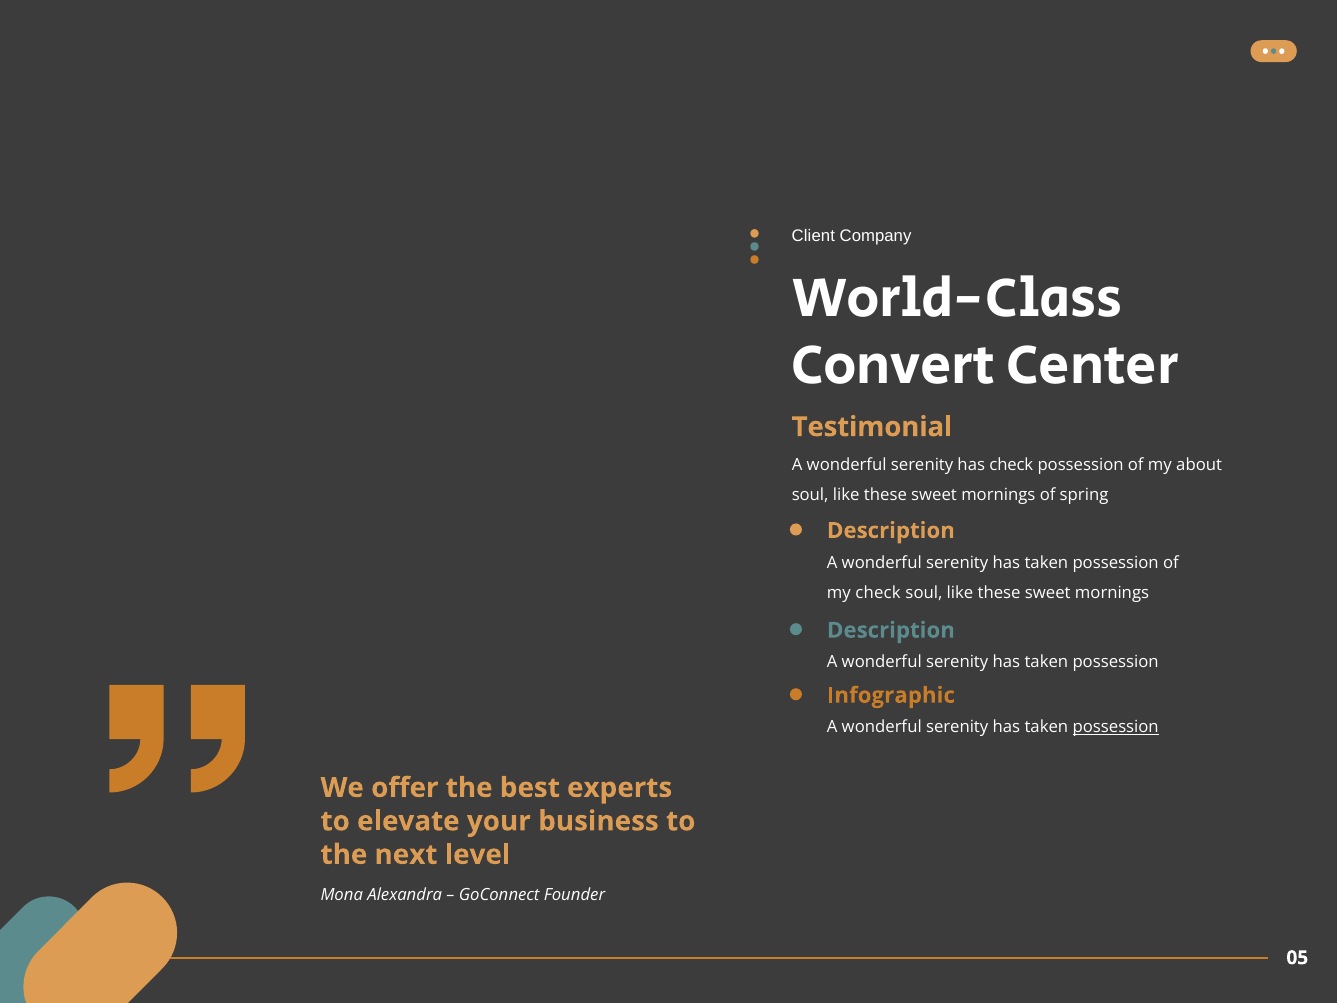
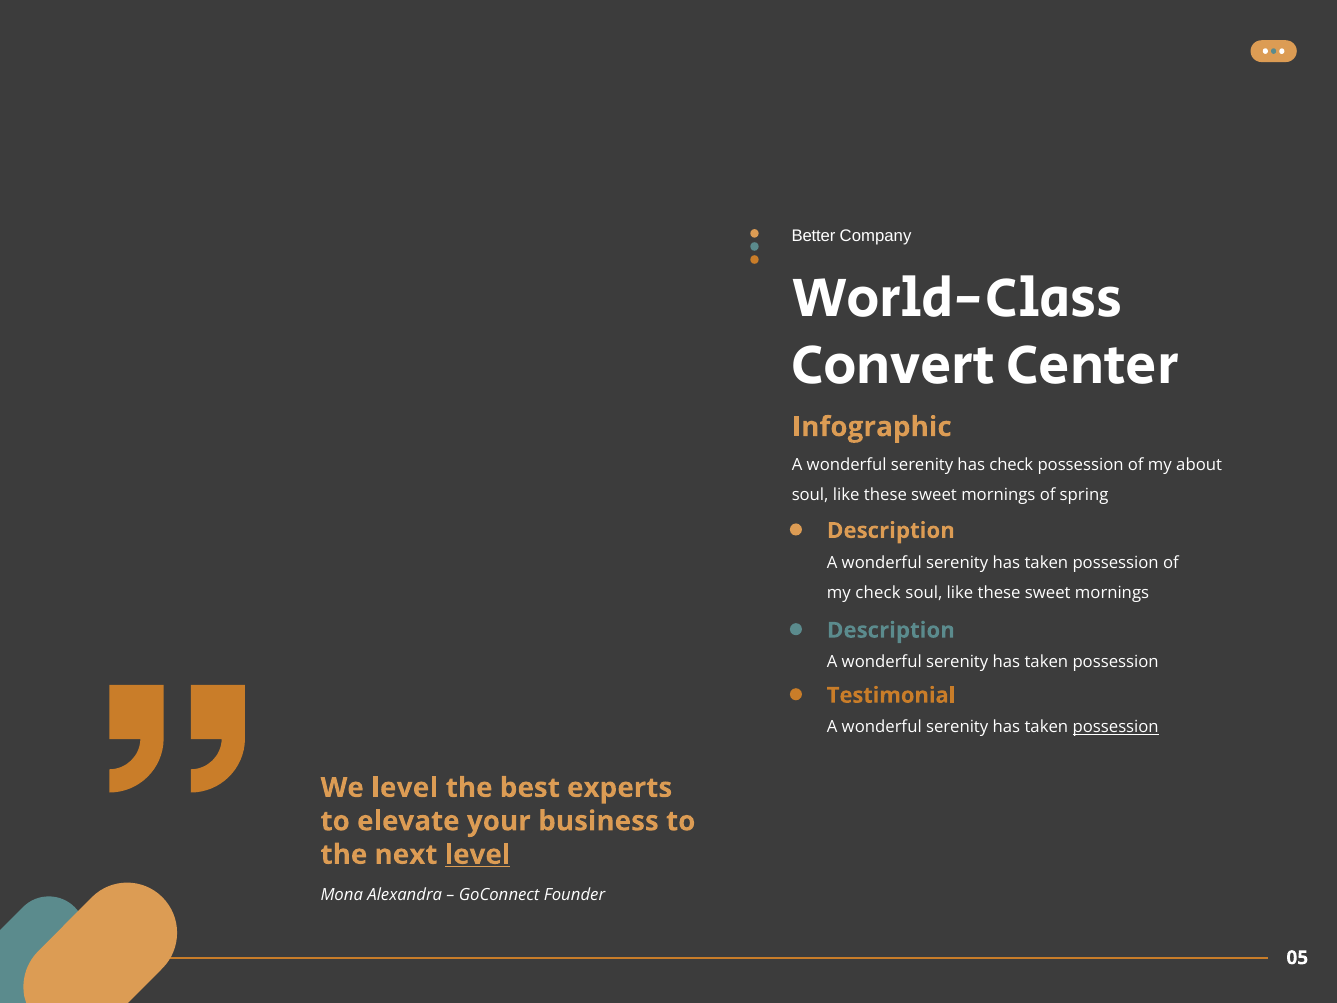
Client: Client -> Better
Testimonial: Testimonial -> Infographic
Infographic: Infographic -> Testimonial
We offer: offer -> level
level at (477, 854) underline: none -> present
